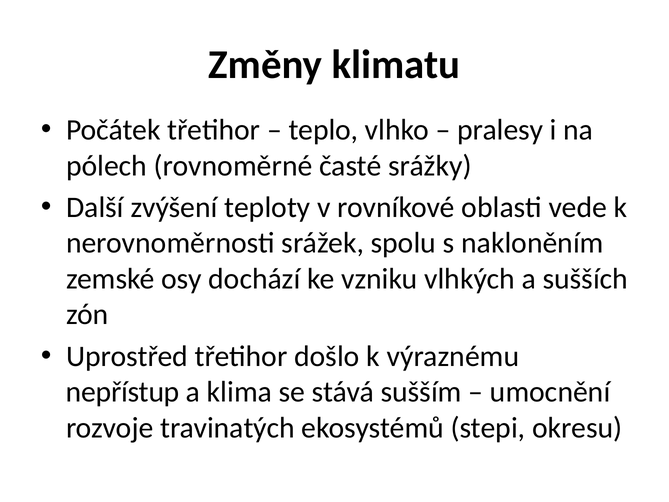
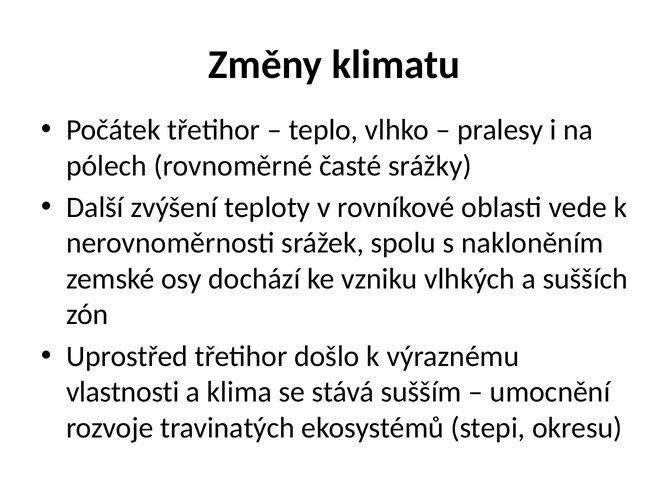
nepřístup: nepřístup -> vlastnosti
